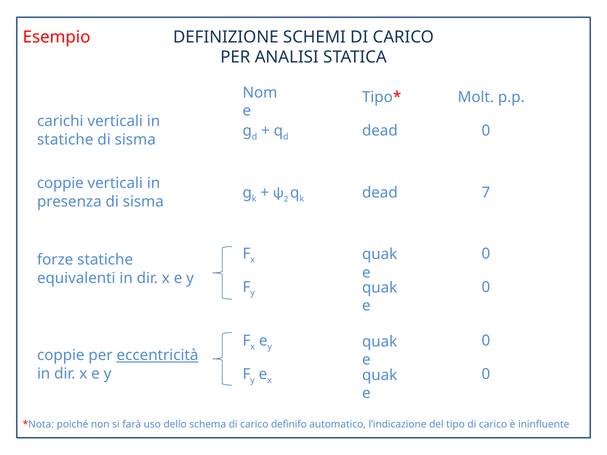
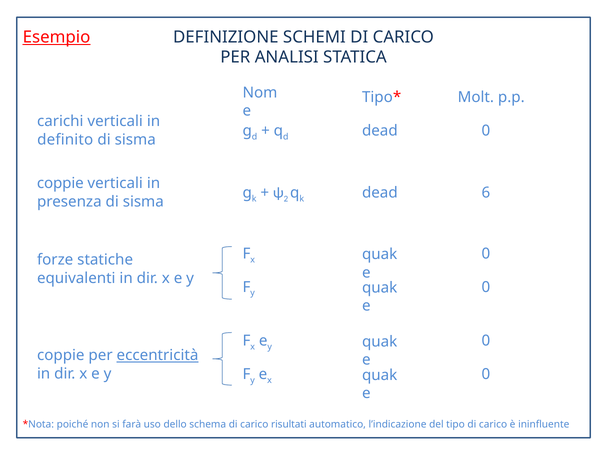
Esempio underline: none -> present
statiche at (65, 140): statiche -> definito
7: 7 -> 6
definifo: definifo -> risultati
